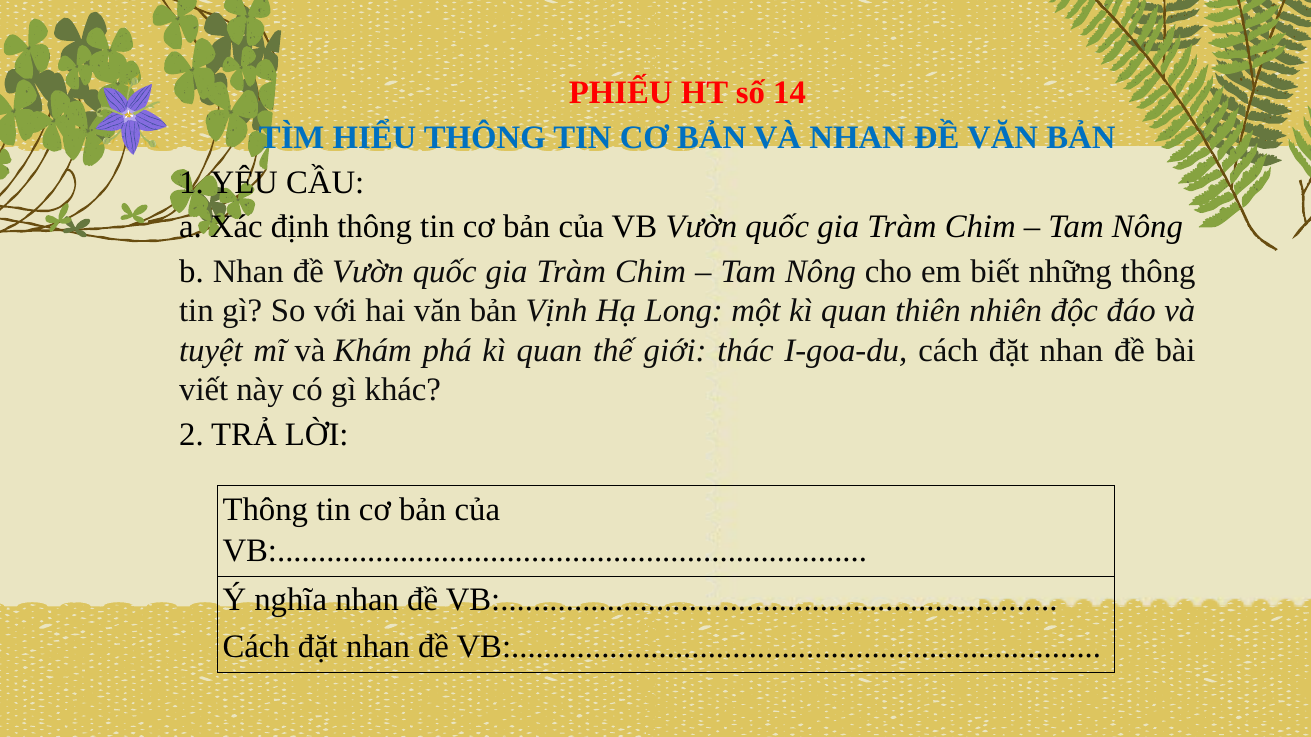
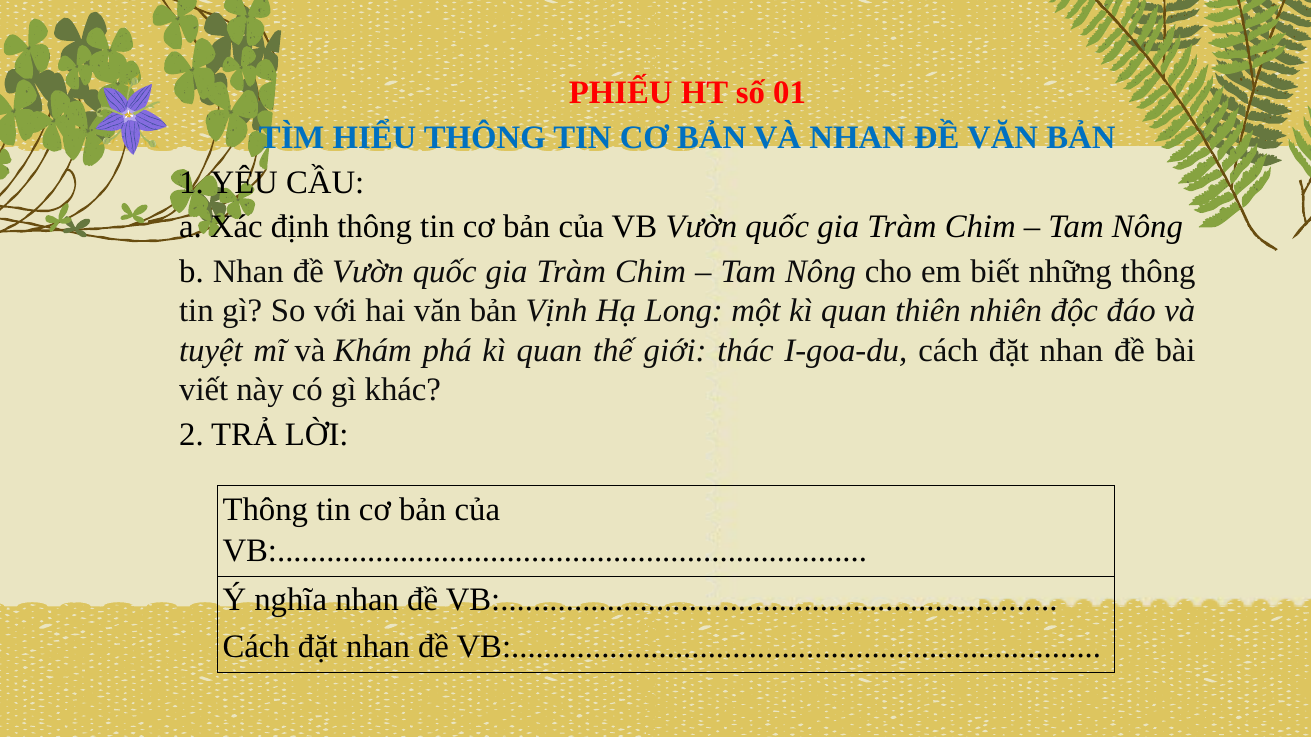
14: 14 -> 01
